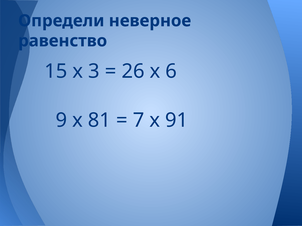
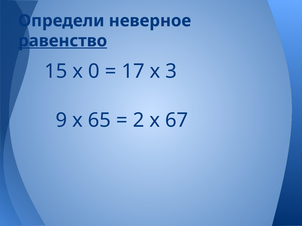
равенство underline: none -> present
3: 3 -> 0
26: 26 -> 17
6: 6 -> 3
81: 81 -> 65
7: 7 -> 2
91: 91 -> 67
